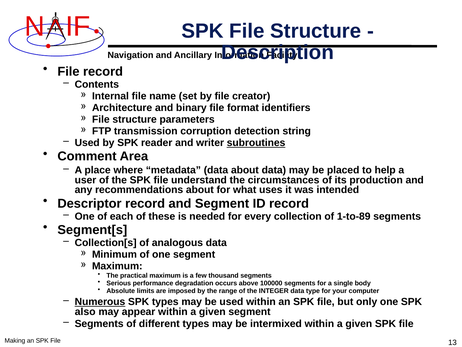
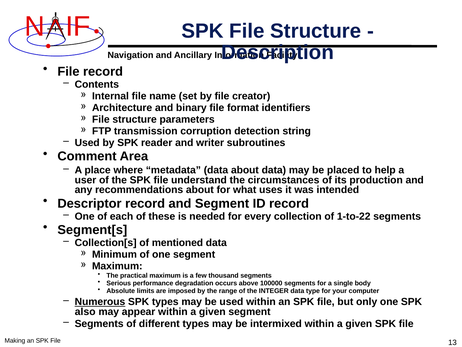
subroutines underline: present -> none
1-to-89: 1-to-89 -> 1-to-22
analogous: analogous -> mentioned
